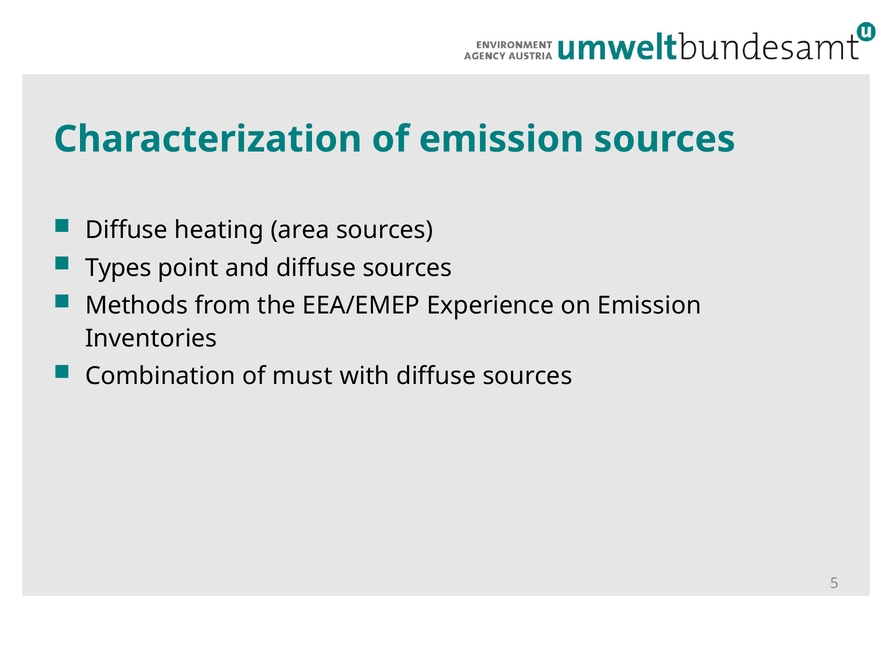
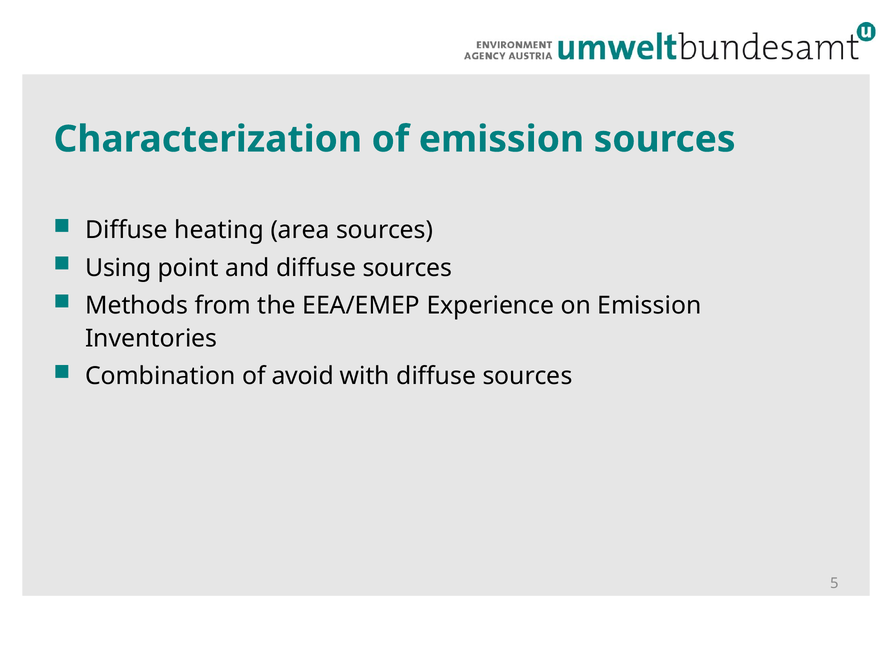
Types: Types -> Using
must: must -> avoid
